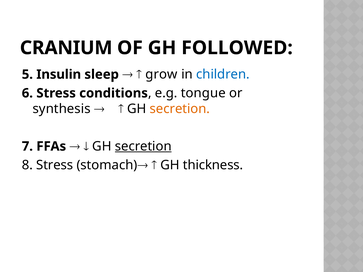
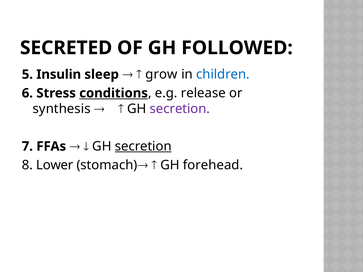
CRANIUM: CRANIUM -> SECRETED
conditions underline: none -> present
tongue: tongue -> release
secretion at (180, 109) colour: orange -> purple
8 Stress: Stress -> Lower
thickness: thickness -> forehead
